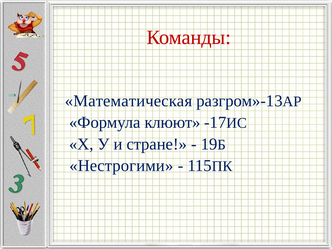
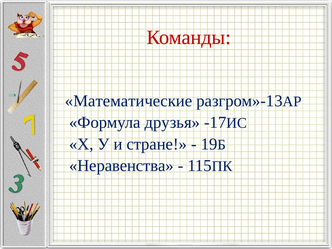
Математическая: Математическая -> Математические
клюют: клюют -> друзья
Нестрогими: Нестрогими -> Неравенства
